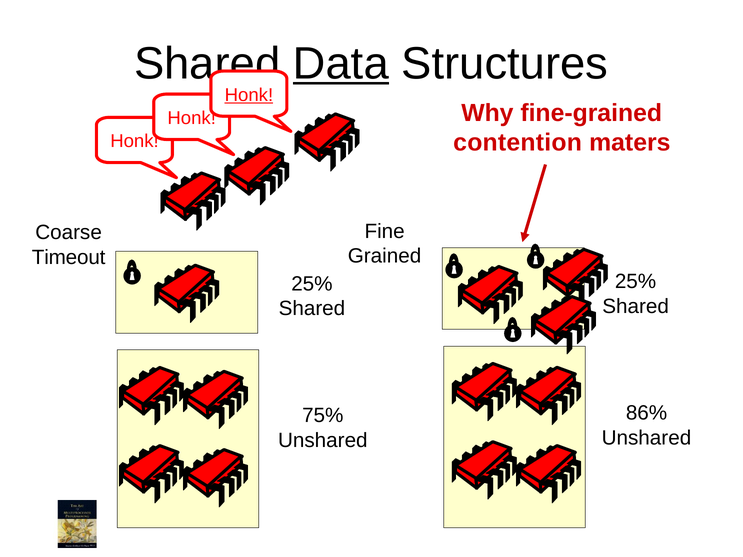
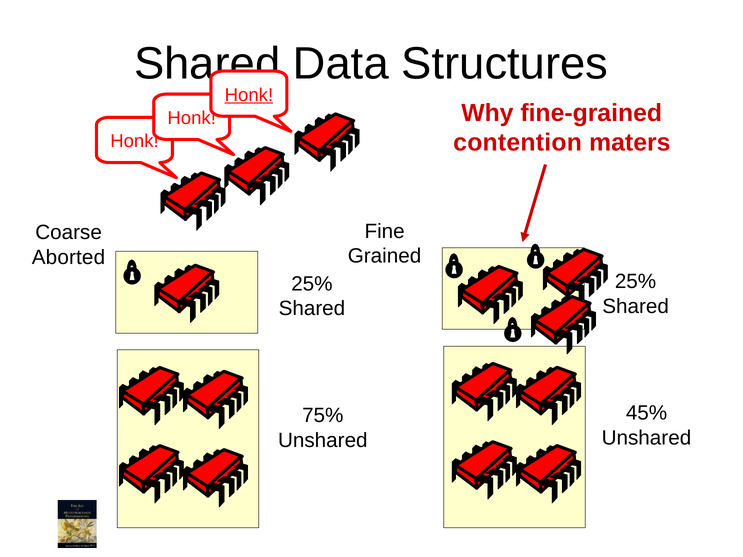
Data underline: present -> none
Timeout: Timeout -> Aborted
86%: 86% -> 45%
